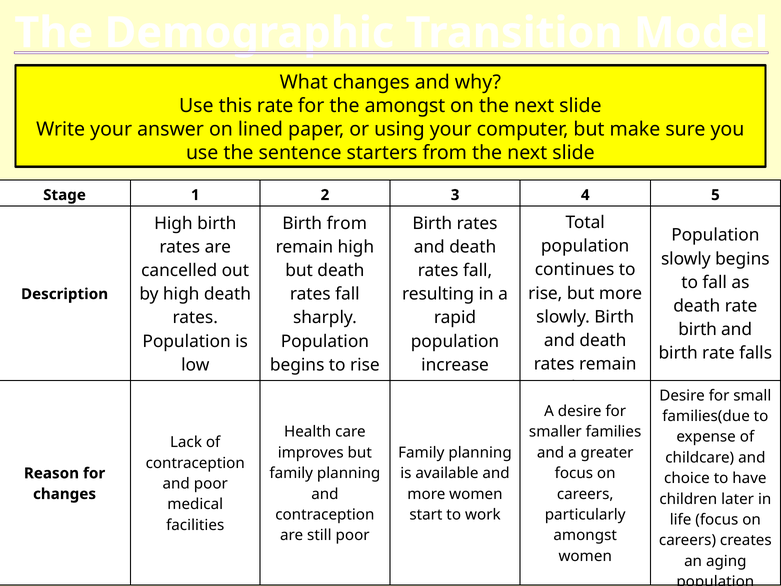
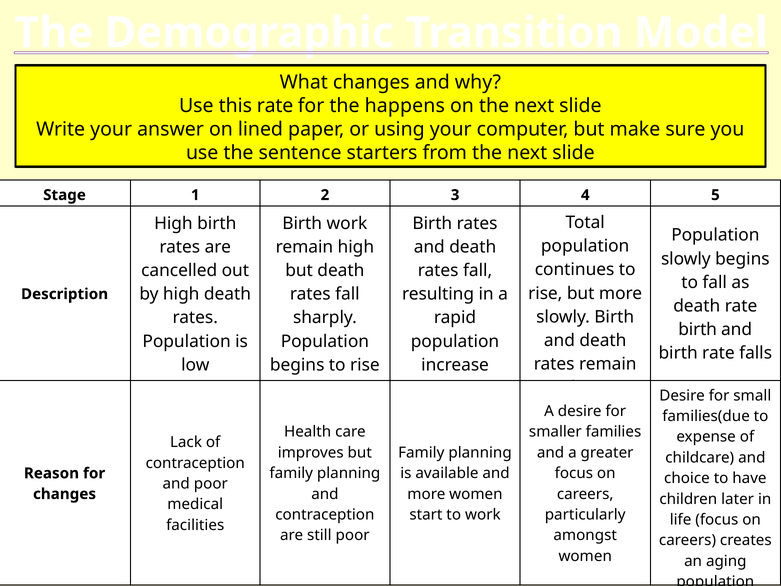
the amongst: amongst -> happens
Birth from: from -> work
